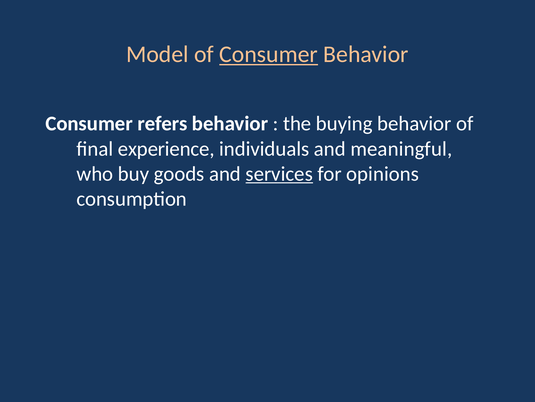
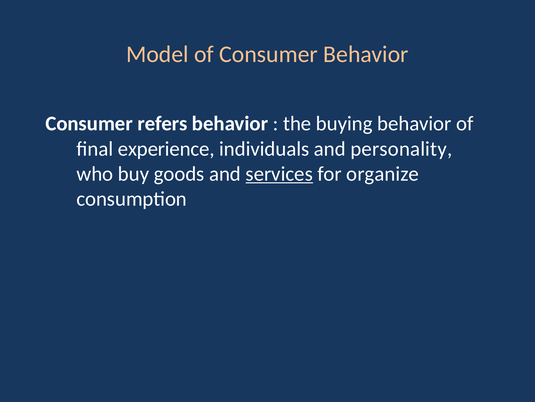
Consumer at (269, 54) underline: present -> none
meaningful: meaningful -> personality
opinions: opinions -> organize
